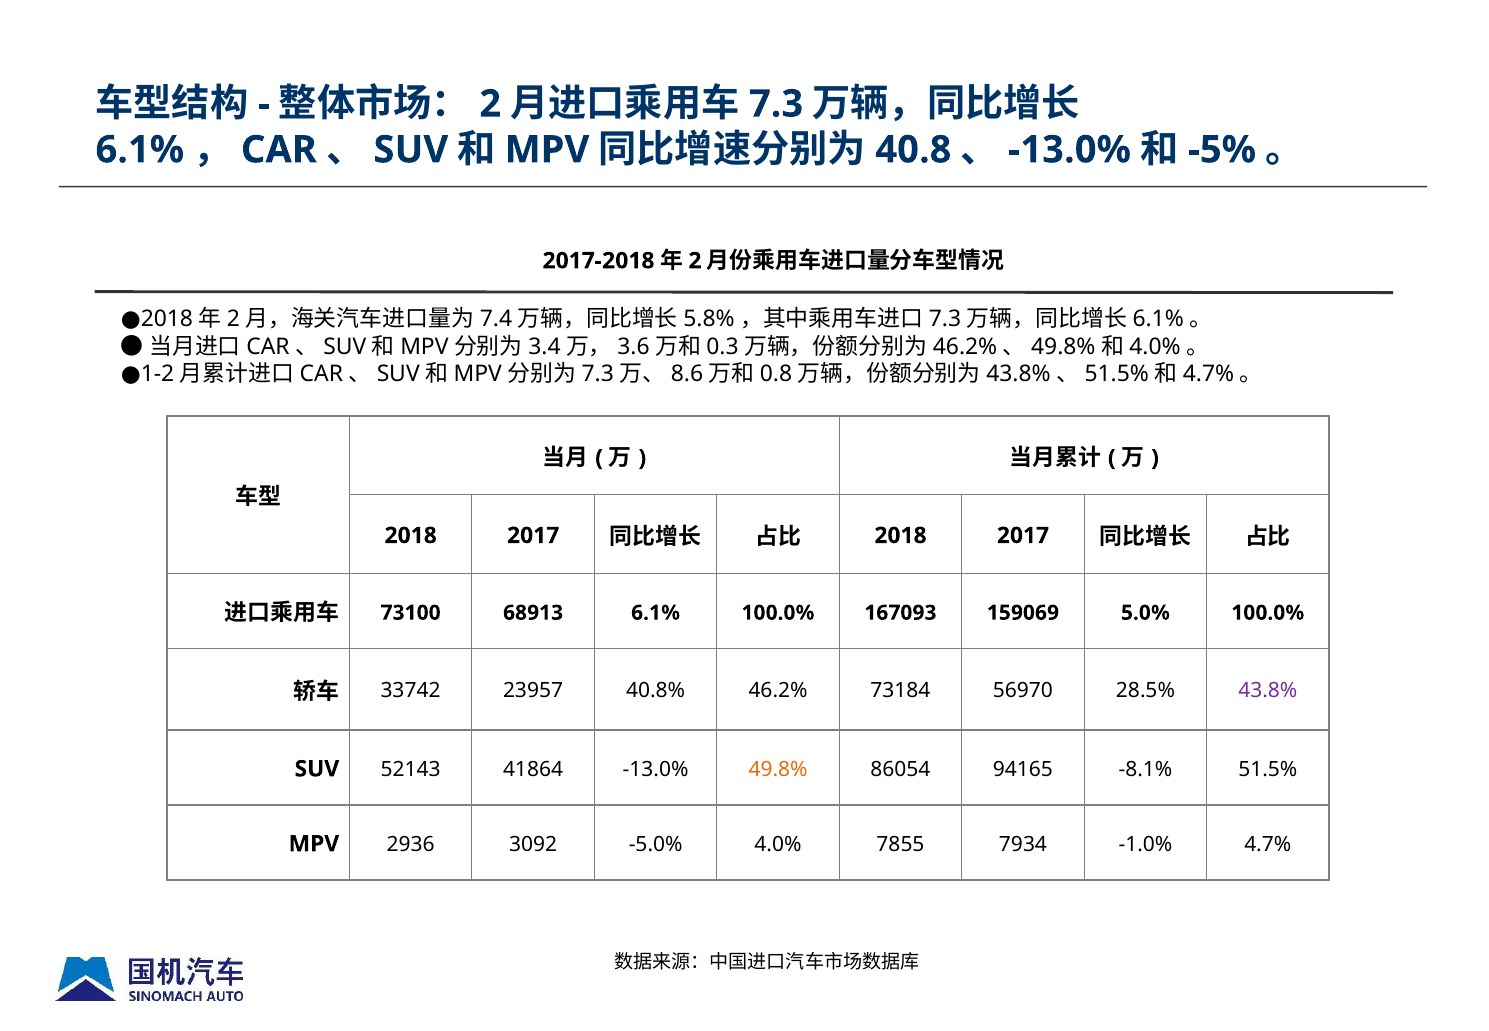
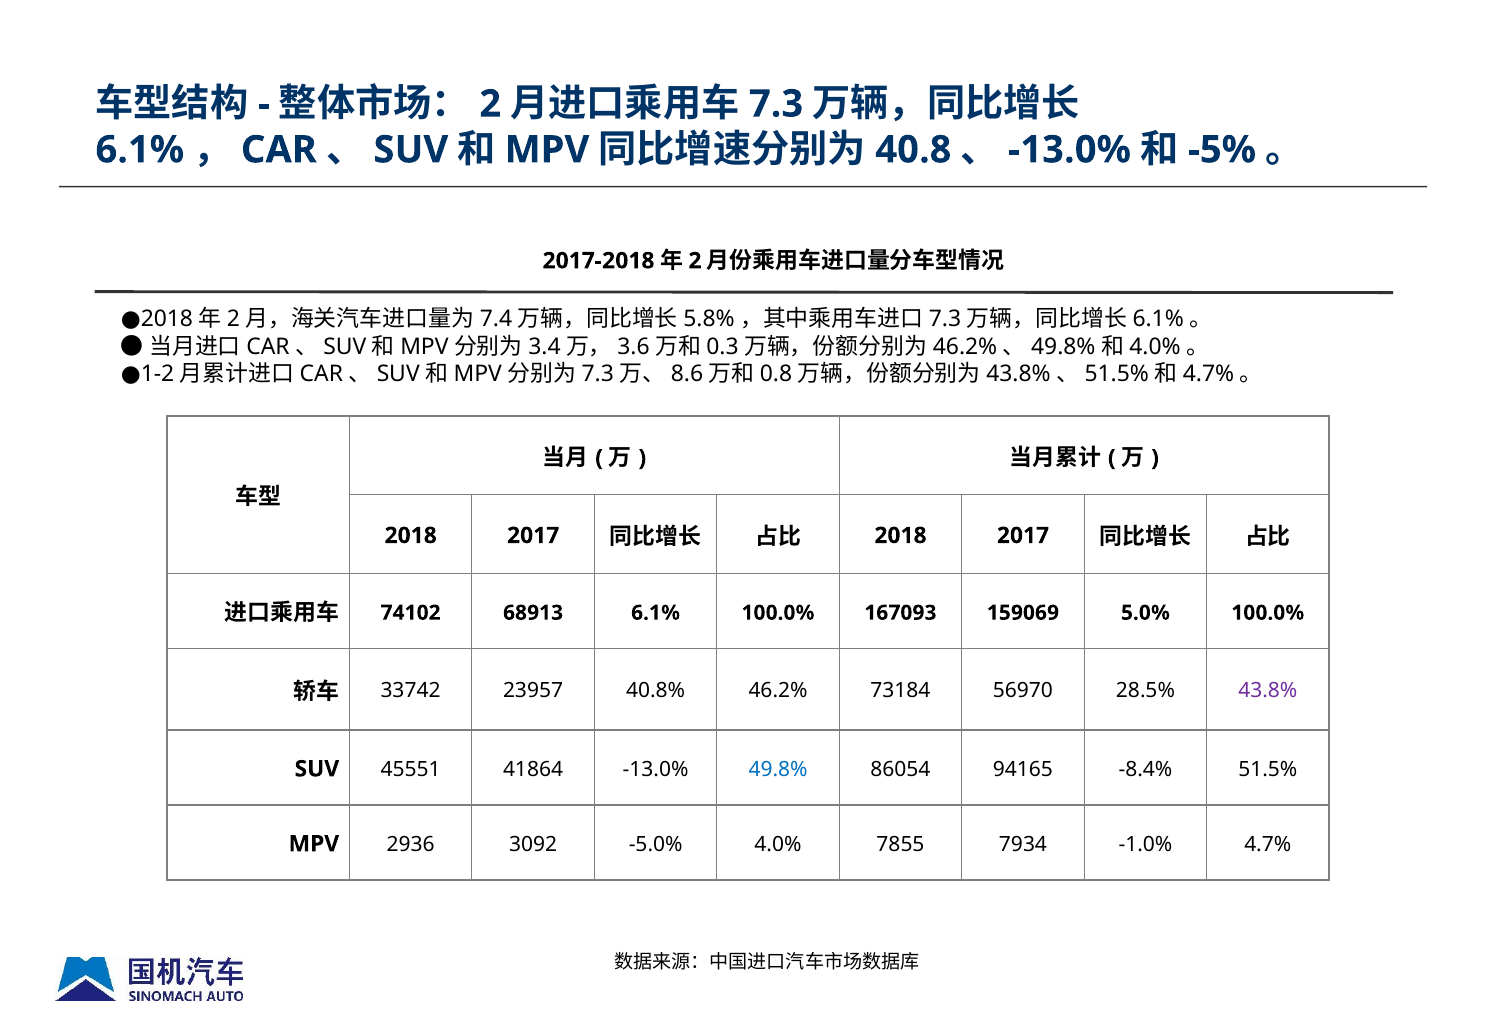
73100: 73100 -> 74102
52143: 52143 -> 45551
49.8% colour: orange -> blue
-8.1%: -8.1% -> -8.4%
